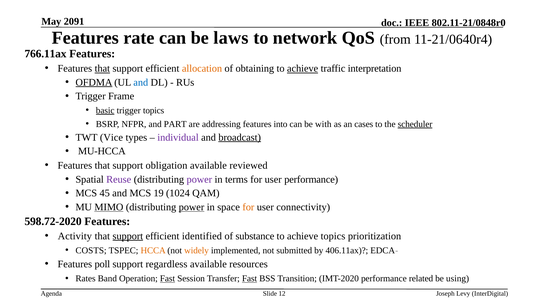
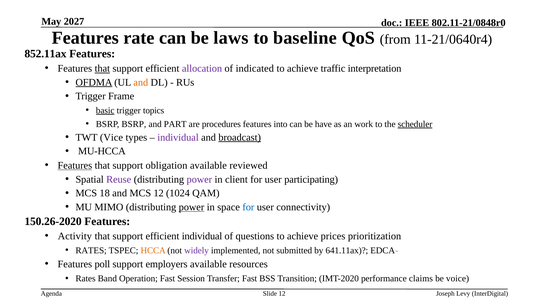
2091: 2091 -> 2027
network: network -> baseline
766.11ax: 766.11ax -> 852.11ax
allocation colour: orange -> purple
obtaining: obtaining -> indicated
achieve at (303, 68) underline: present -> none
and at (141, 82) colour: blue -> orange
BSRP NFPR: NFPR -> BSRP
addressing: addressing -> procedures
with: with -> have
cases: cases -> work
Features at (75, 165) underline: none -> present
terms: terms -> client
user performance: performance -> participating
45: 45 -> 18
MCS 19: 19 -> 12
MIMO underline: present -> none
for at (248, 207) colour: orange -> blue
598.72-2020: 598.72-2020 -> 150.26-2020
support at (128, 236) underline: present -> none
efficient identified: identified -> individual
substance: substance -> questions
achieve topics: topics -> prices
COSTS at (91, 251): COSTS -> RATES
widely colour: orange -> purple
406.11ax: 406.11ax -> 641.11ax
regardless: regardless -> employers
Fast at (167, 279) underline: present -> none
Fast at (250, 279) underline: present -> none
related: related -> claims
using: using -> voice
